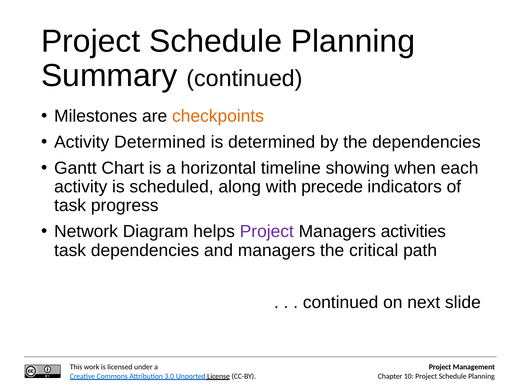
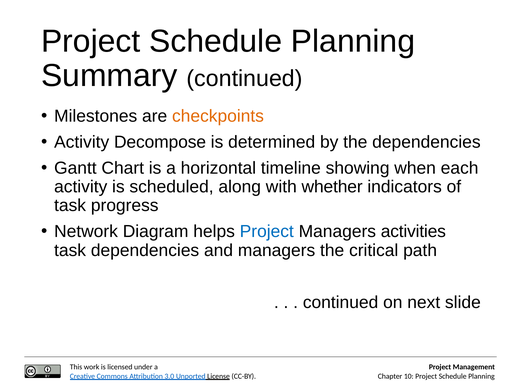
Activity Determined: Determined -> Decompose
precede: precede -> whether
Project at (267, 232) colour: purple -> blue
